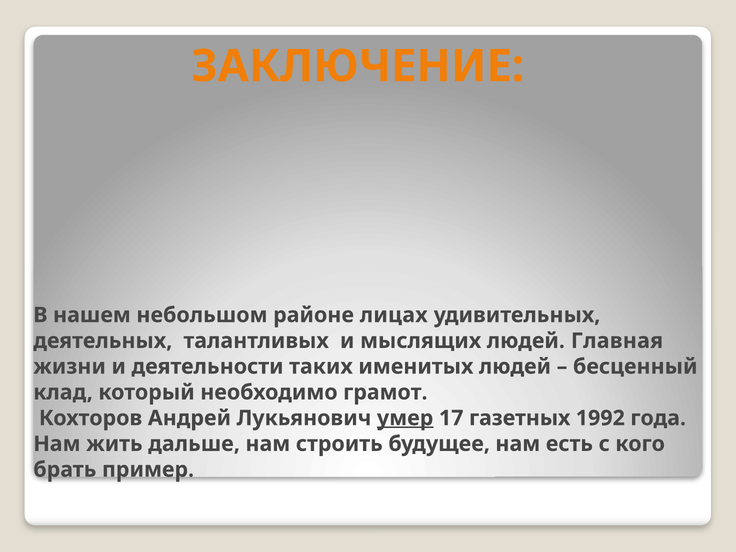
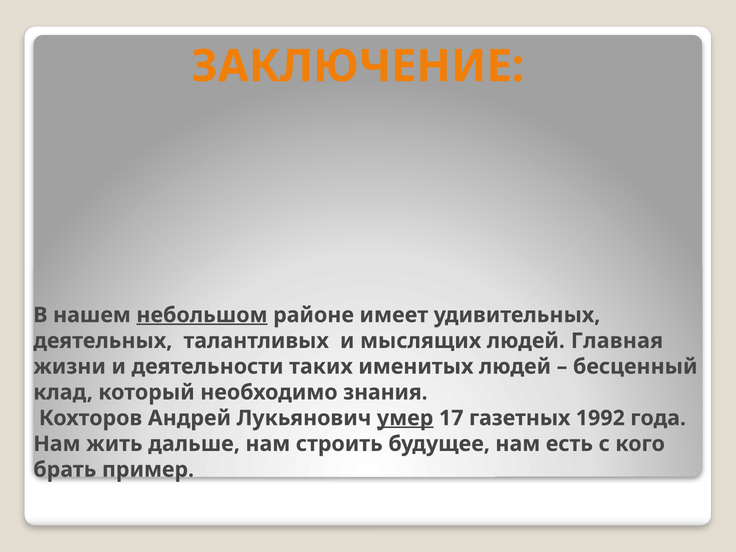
небольшом underline: none -> present
лицах: лицах -> имеет
грамот: грамот -> знания
